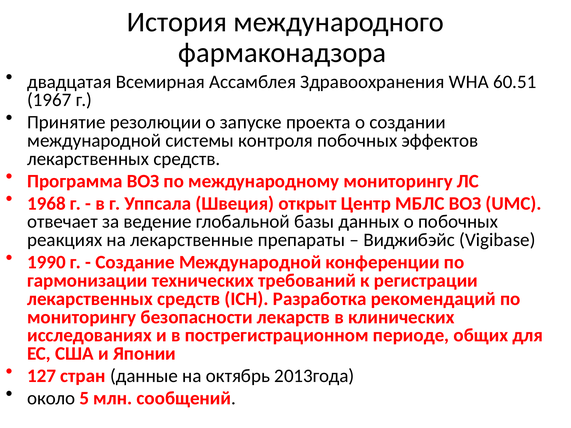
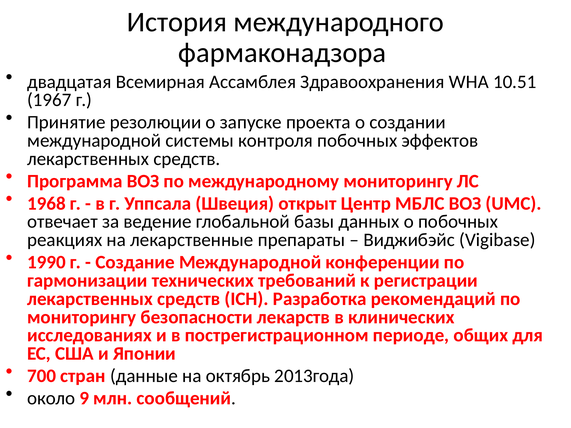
60.51: 60.51 -> 10.51
127: 127 -> 700
5: 5 -> 9
